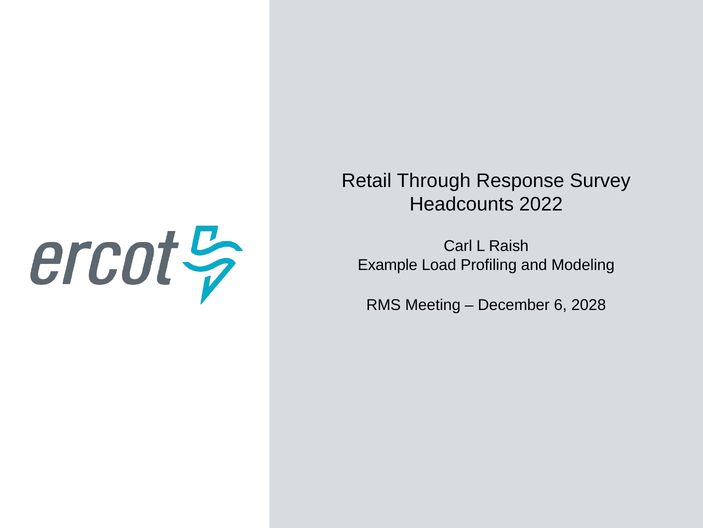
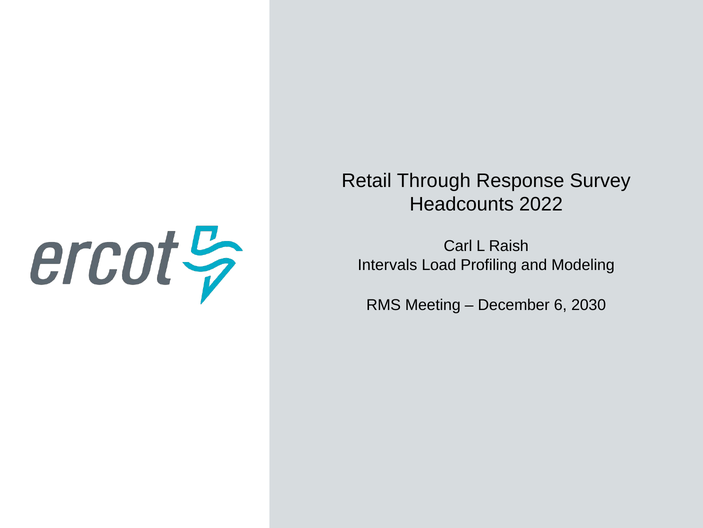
Example: Example -> Intervals
2028: 2028 -> 2030
